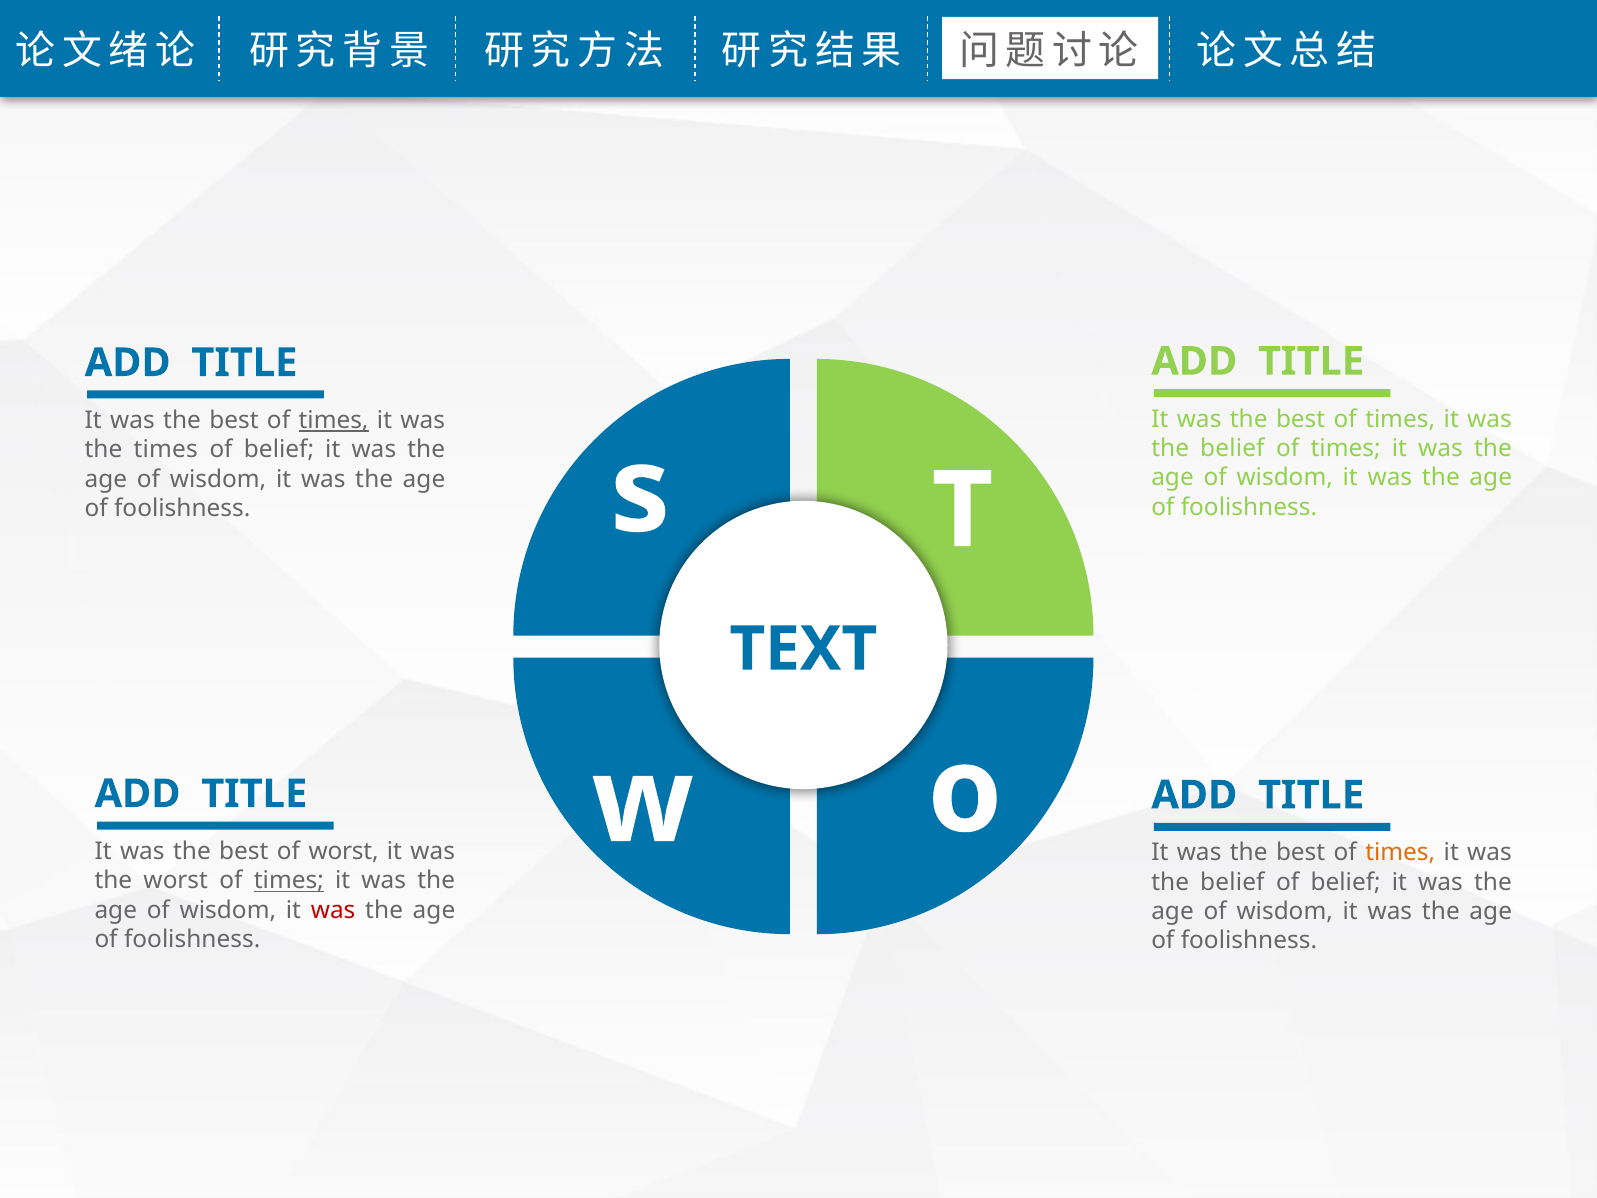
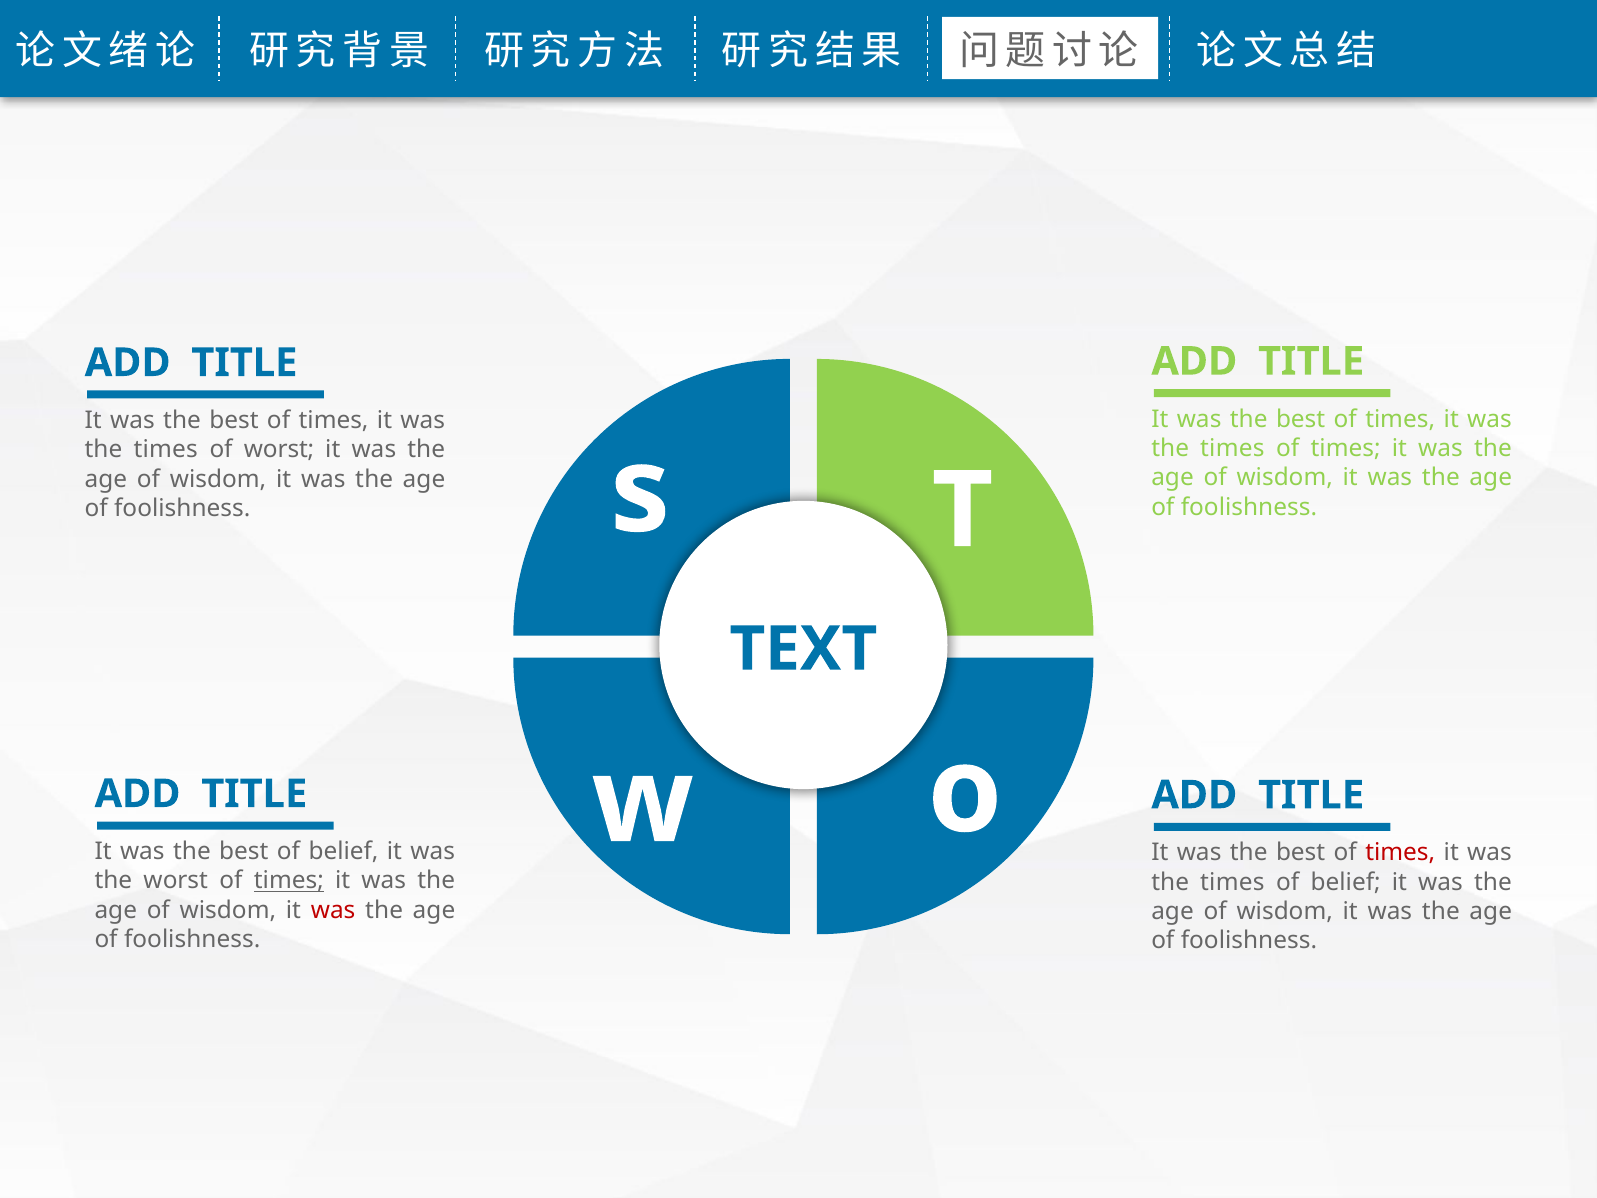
times at (334, 420) underline: present -> none
belief at (1232, 448): belief -> times
belief at (279, 450): belief -> worst
best of worst: worst -> belief
times at (1400, 853) colour: orange -> red
belief at (1232, 882): belief -> times
